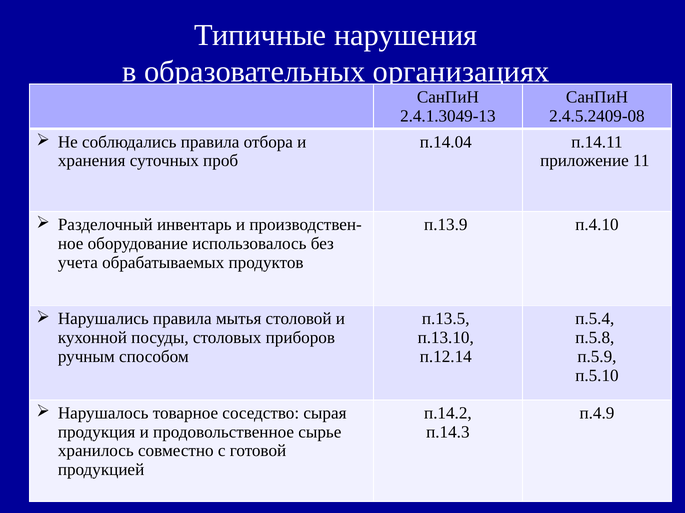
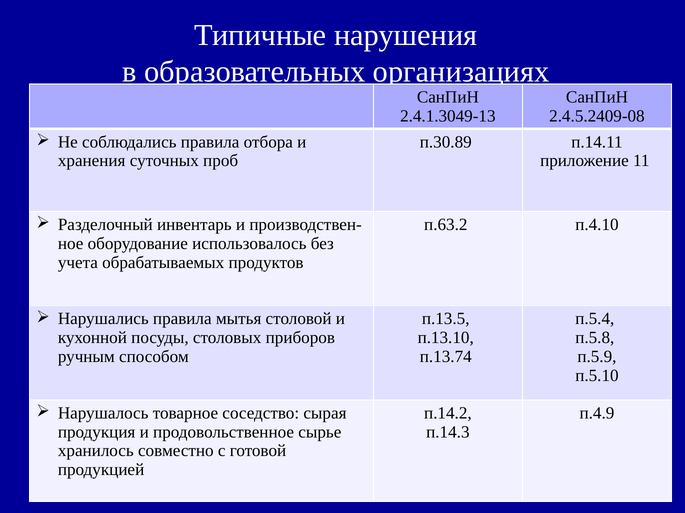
п.14.04: п.14.04 -> п.30.89
п.13.9: п.13.9 -> п.63.2
п.12.14: п.12.14 -> п.13.74
